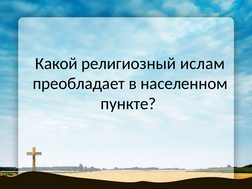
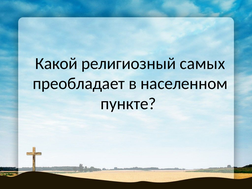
ислам: ислам -> самых
